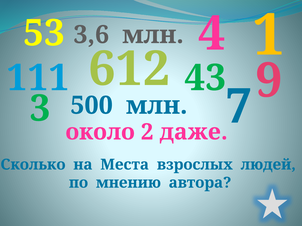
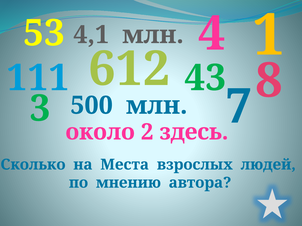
3,6: 3,6 -> 4,1
9: 9 -> 8
даже: даже -> здесь
